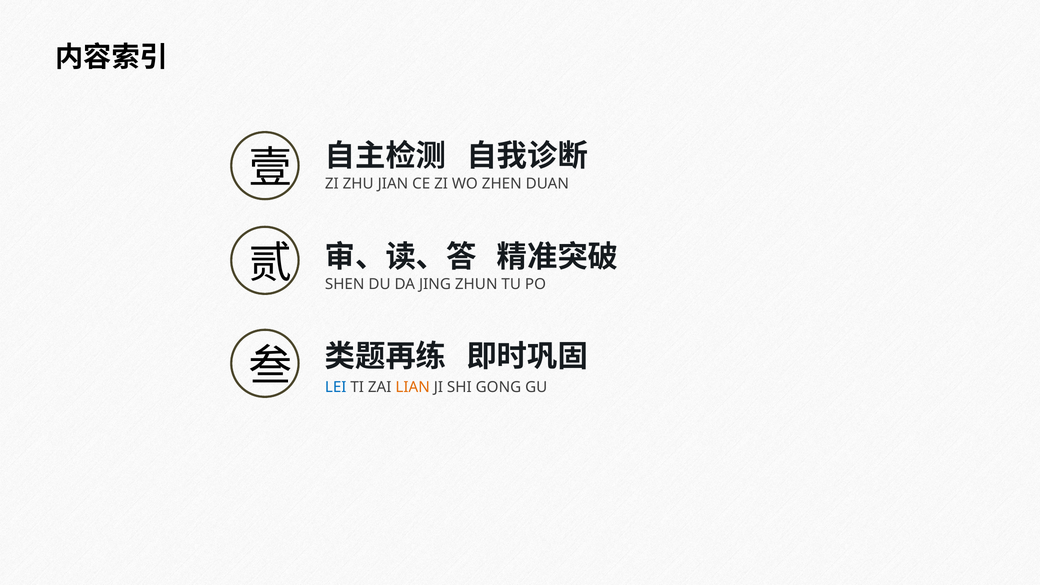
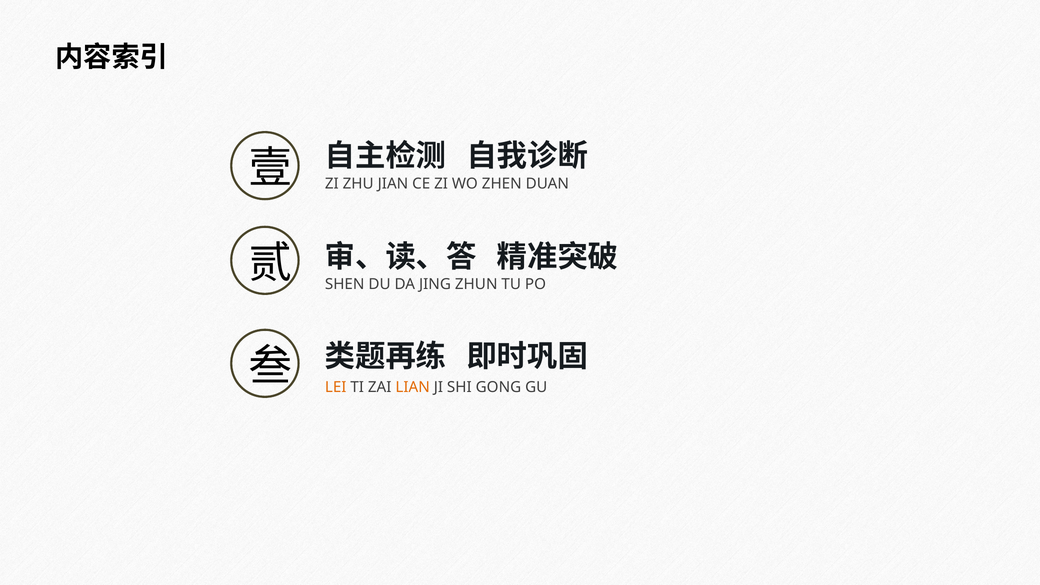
LEI colour: blue -> orange
